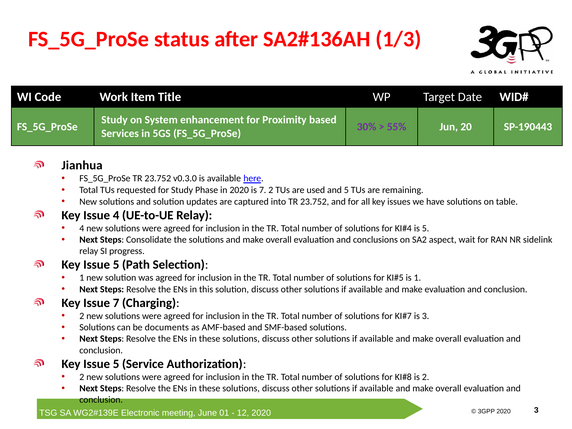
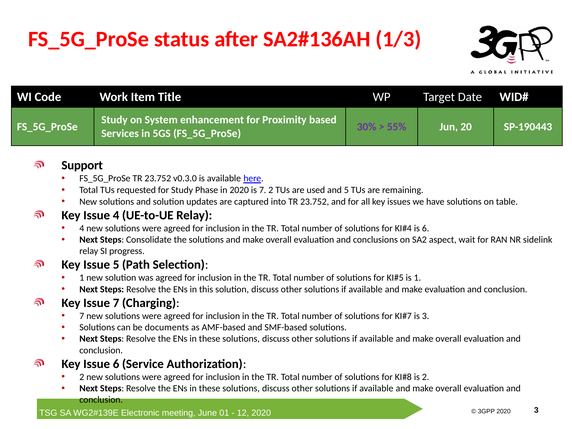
Jianhua: Jianhua -> Support
is 5: 5 -> 6
2 at (82, 316): 2 -> 7
5 at (116, 364): 5 -> 6
